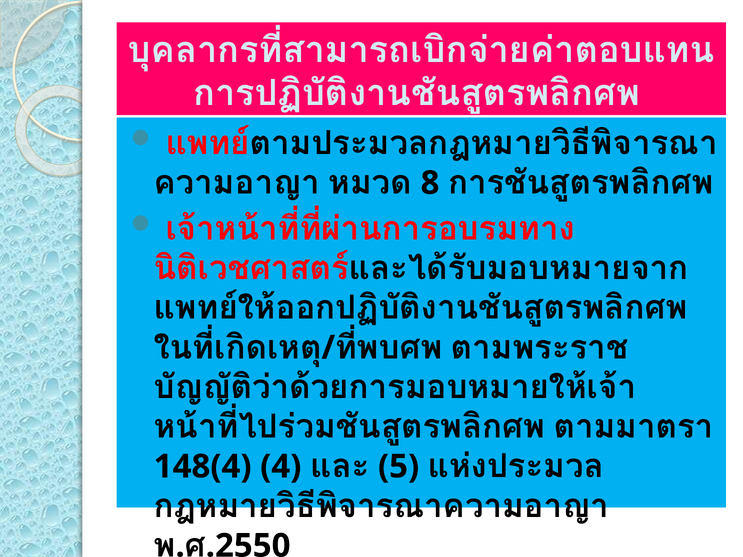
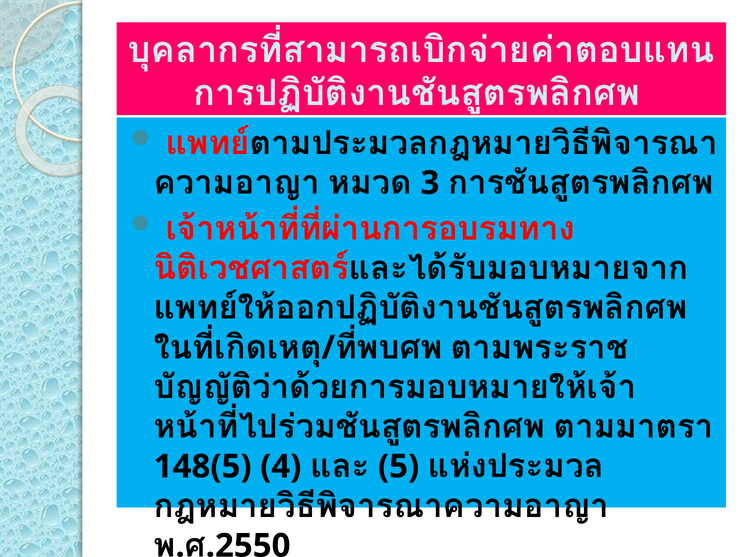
8: 8 -> 3
148(4: 148(4 -> 148(5
